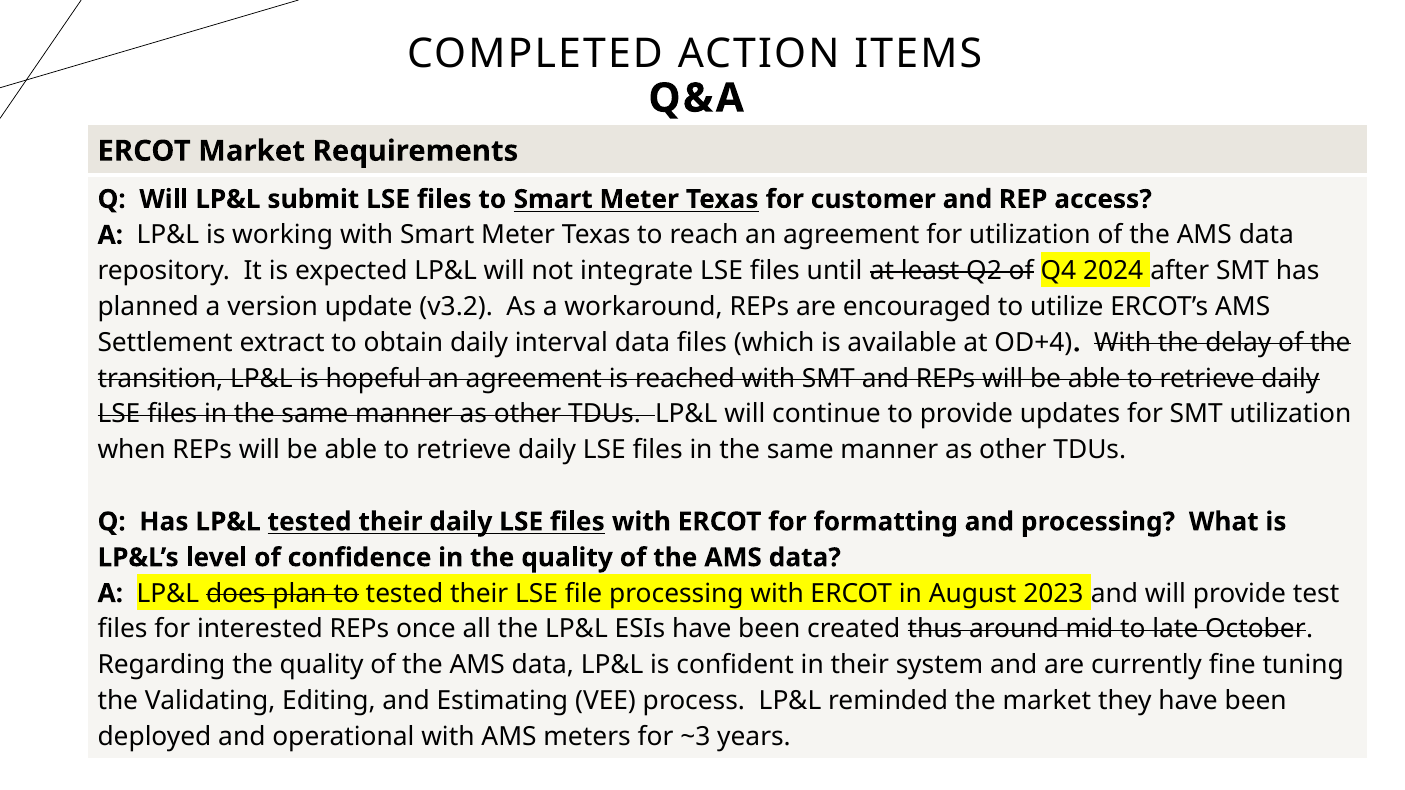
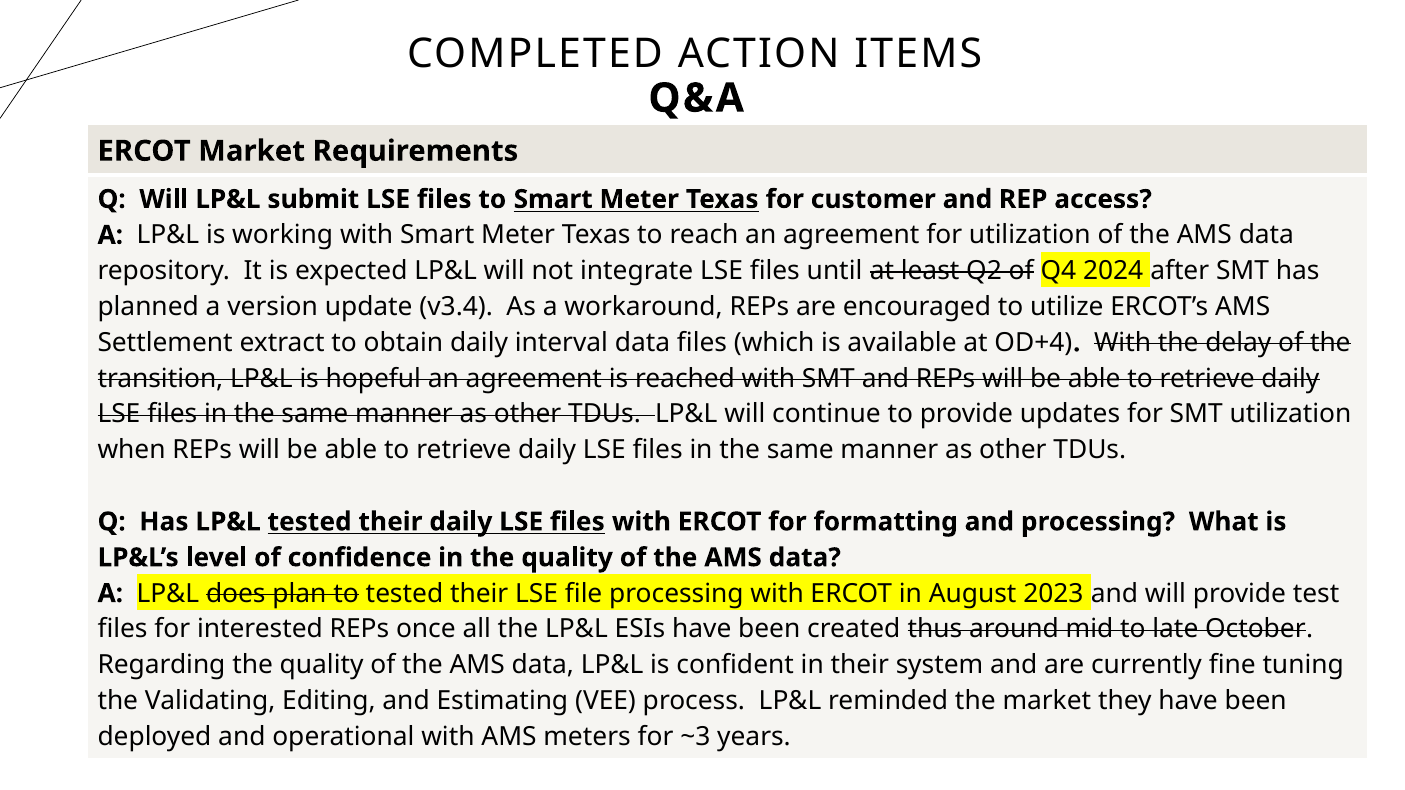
v3.2: v3.2 -> v3.4
